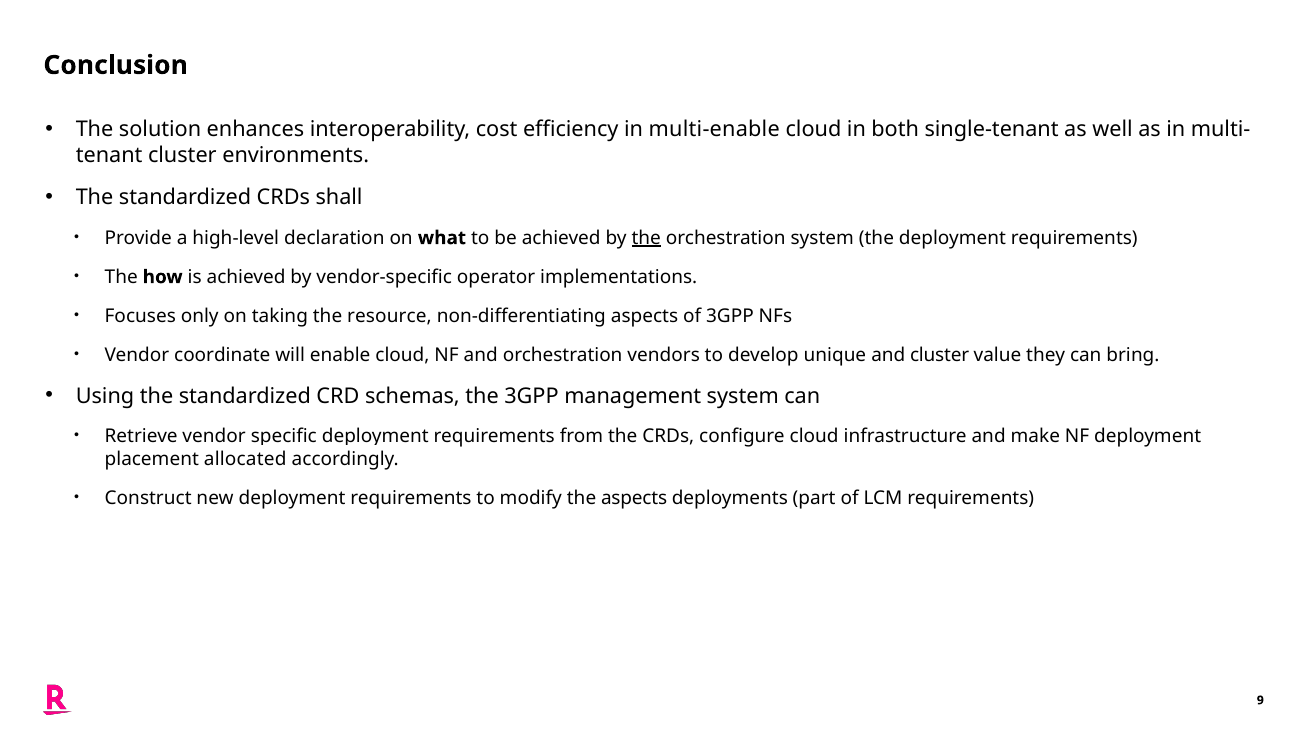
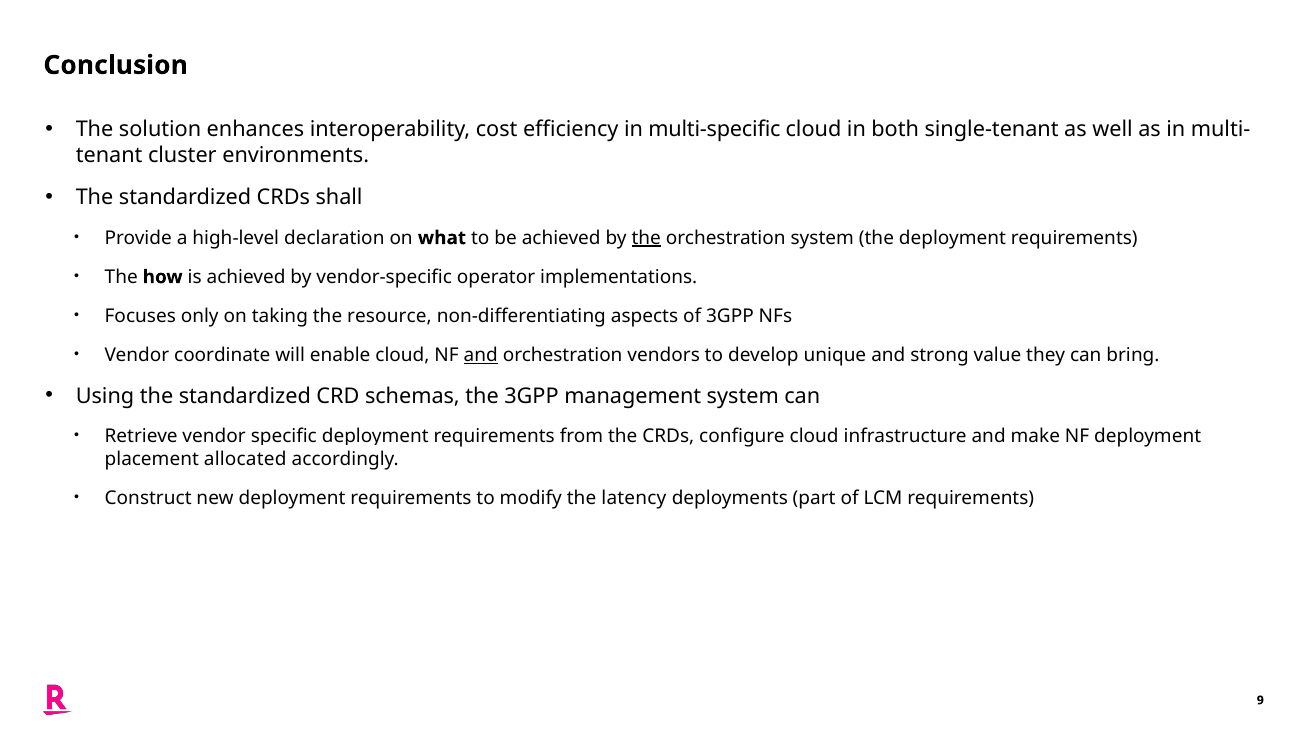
multi-enable: multi-enable -> multi-specific
and at (481, 355) underline: none -> present
and cluster: cluster -> strong
the aspects: aspects -> latency
